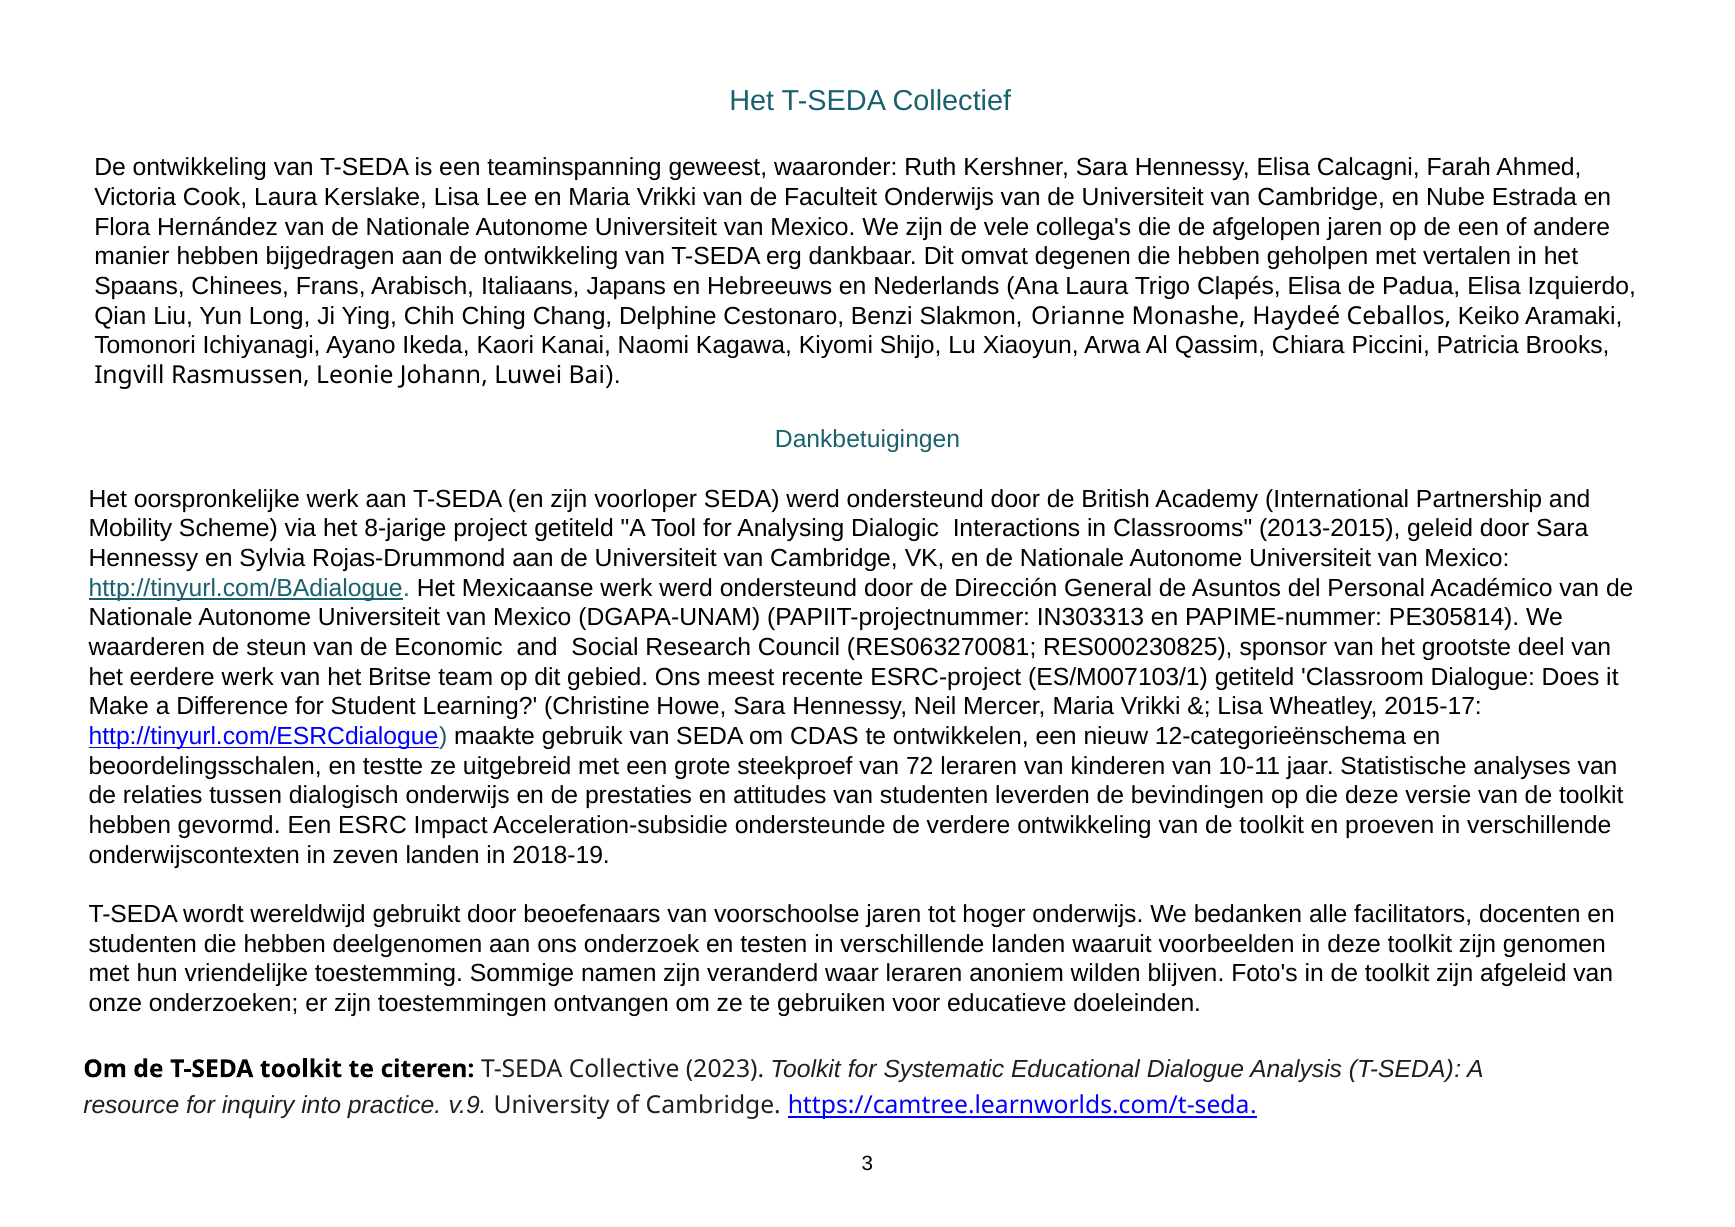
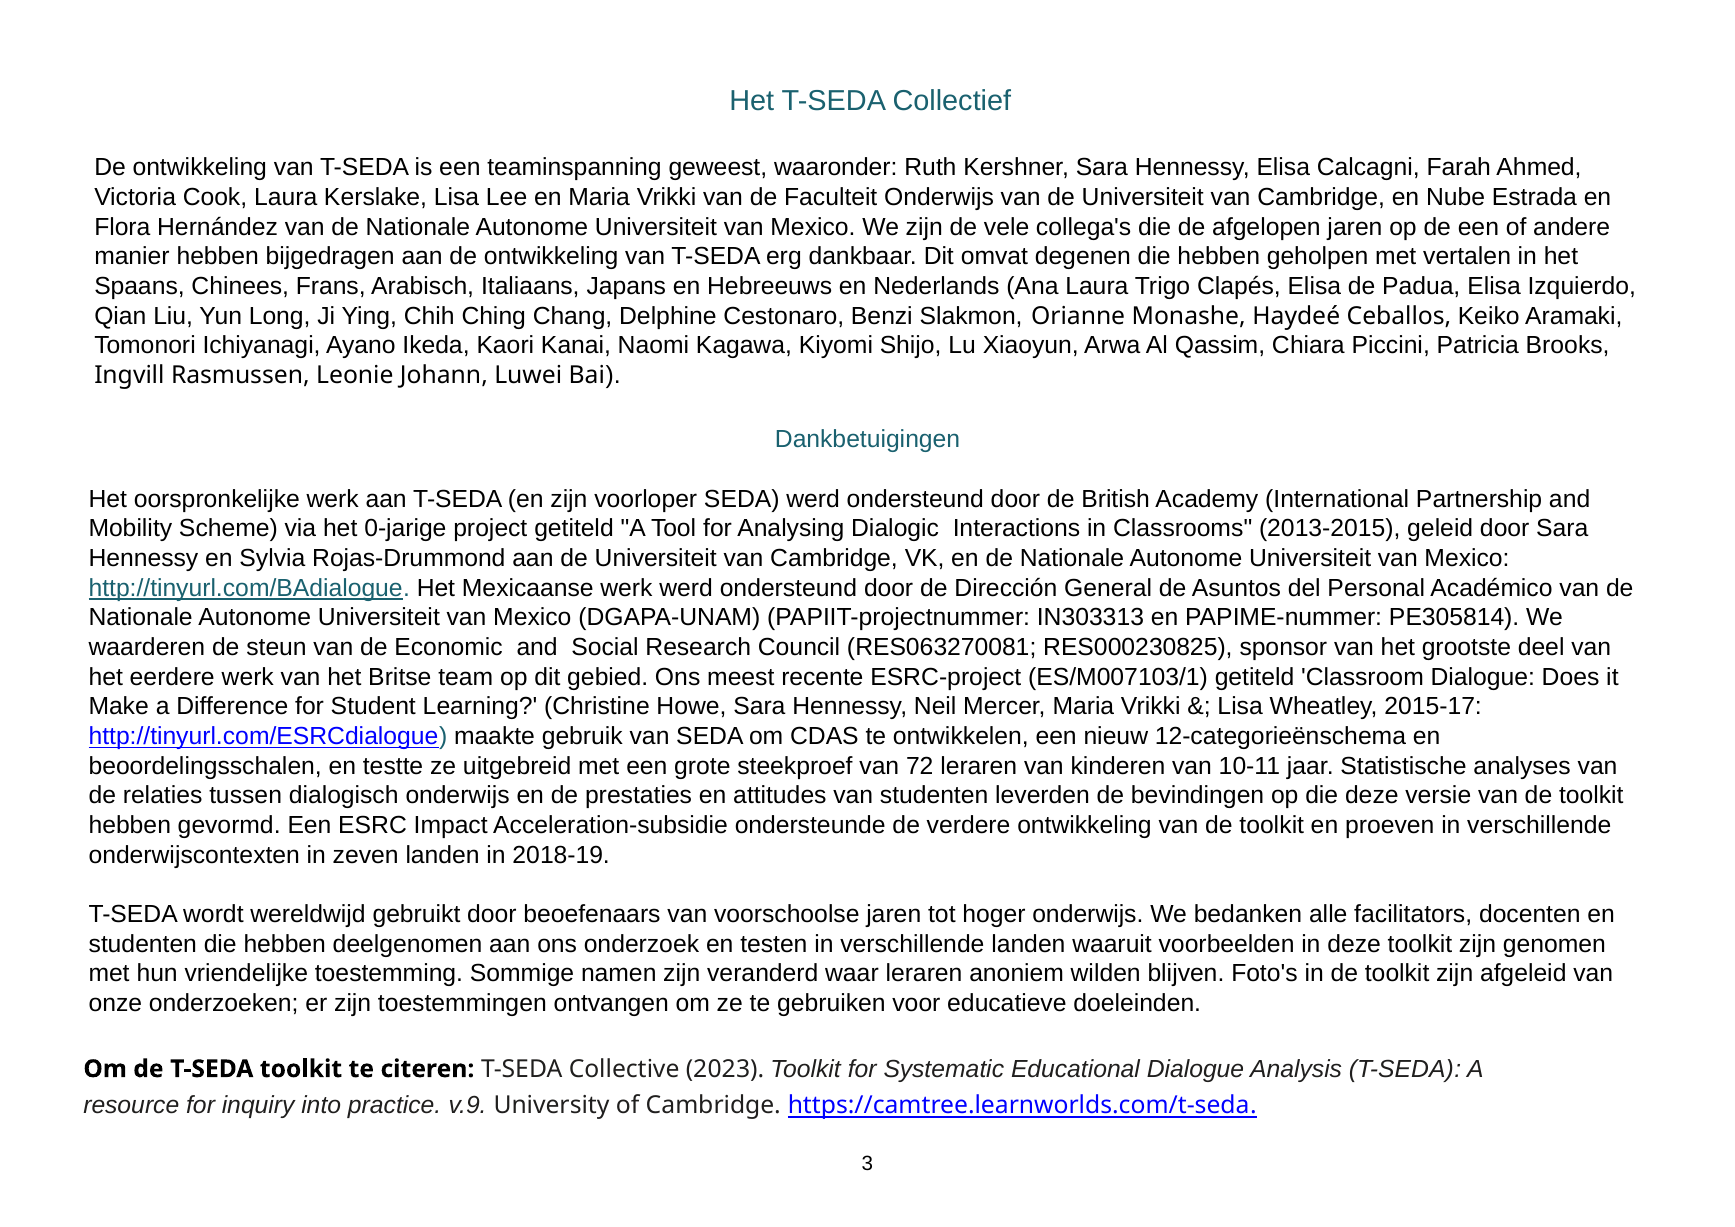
8-jarige: 8-jarige -> 0-jarige
